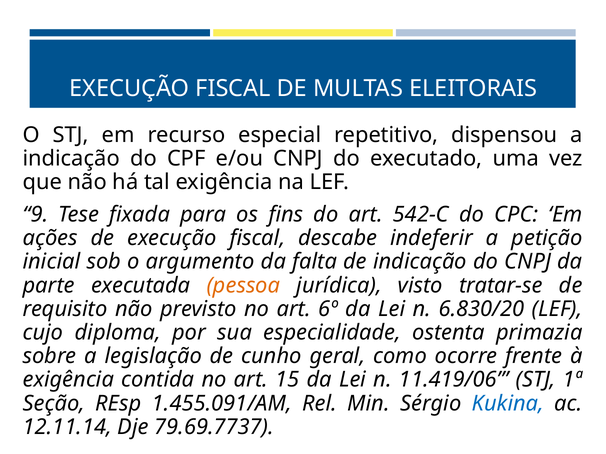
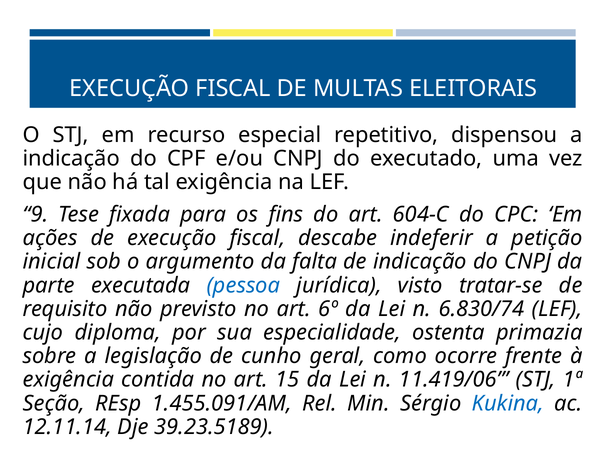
542-C: 542-C -> 604-C
pessoa colour: orange -> blue
6.830/20: 6.830/20 -> 6.830/74
79.69.7737: 79.69.7737 -> 39.23.5189
